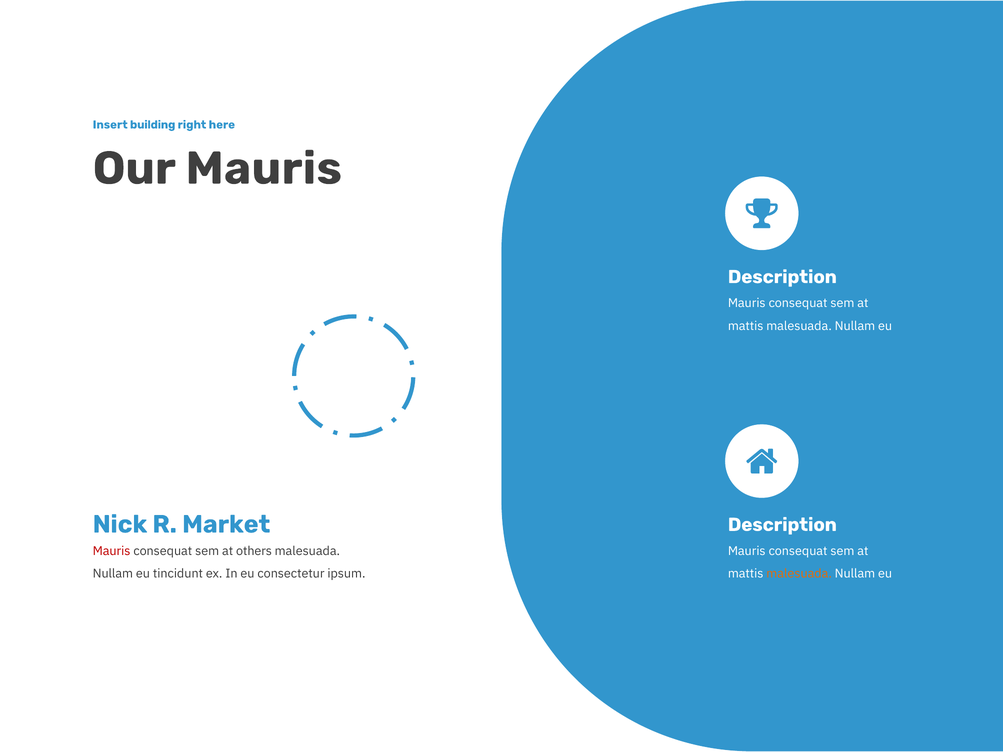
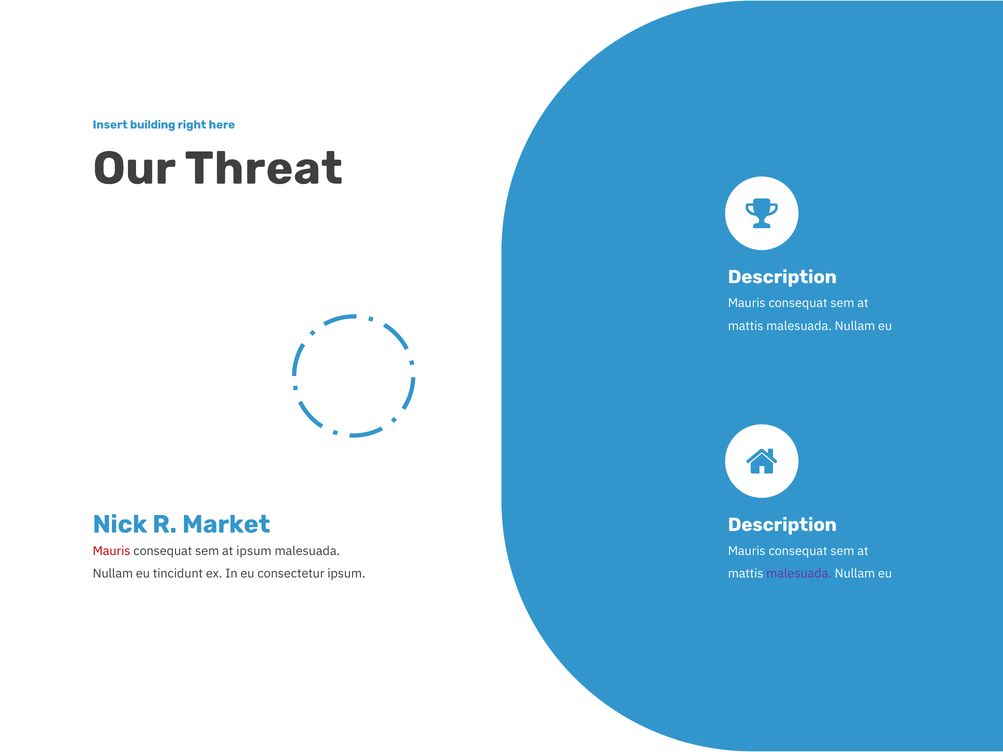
Our Mauris: Mauris -> Threat
at others: others -> ipsum
malesuada at (799, 574) colour: orange -> purple
